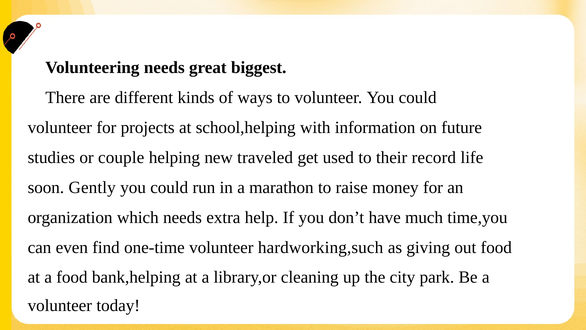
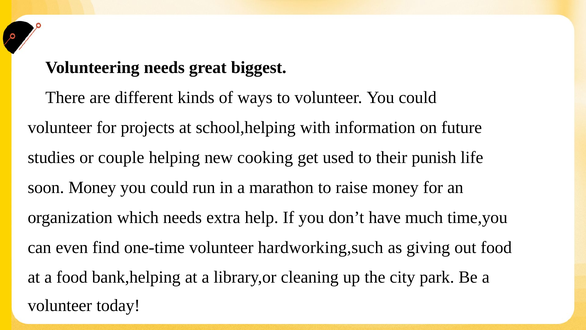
traveled: traveled -> cooking
record: record -> punish
soon Gently: Gently -> Money
